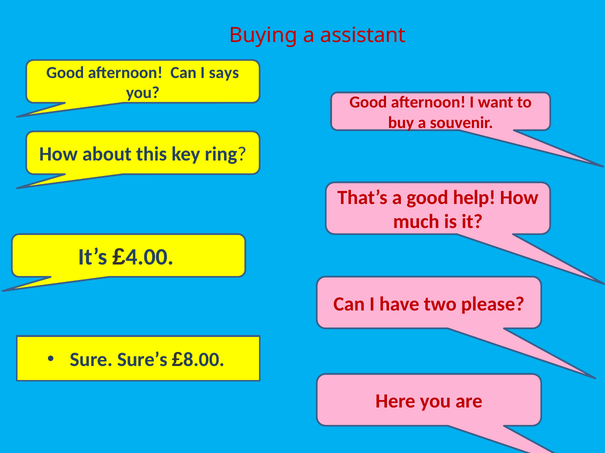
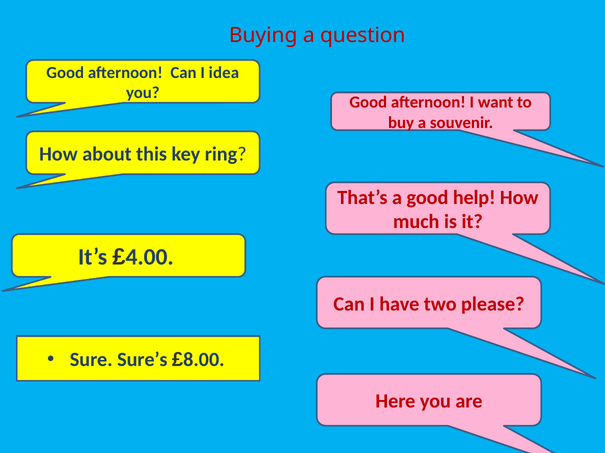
assistant: assistant -> question
says: says -> idea
